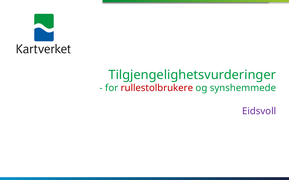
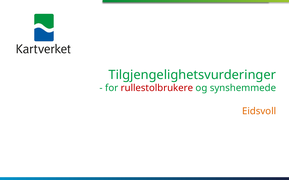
Eidsvoll colour: purple -> orange
